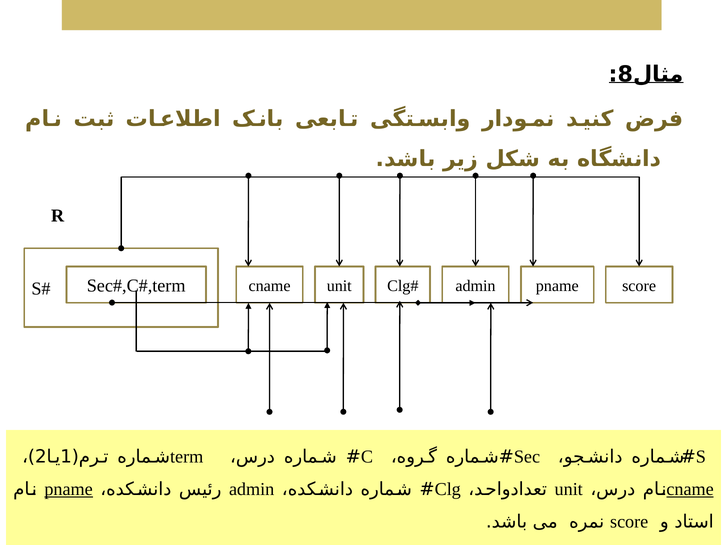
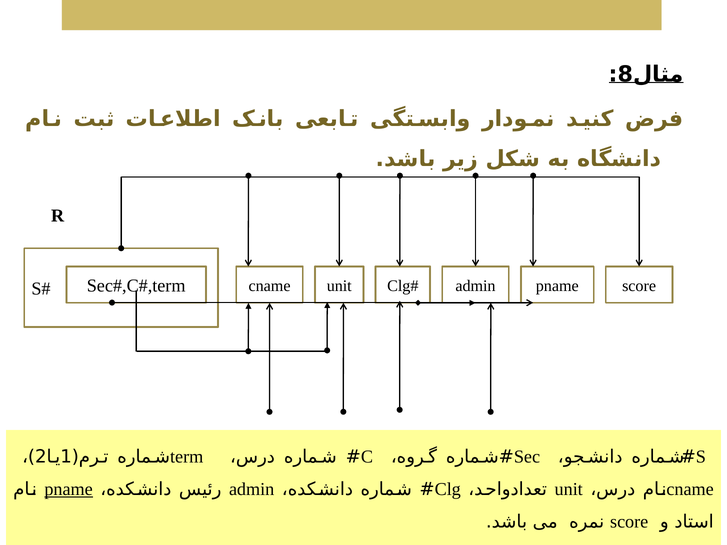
cname at (690, 489) underline: present -> none
